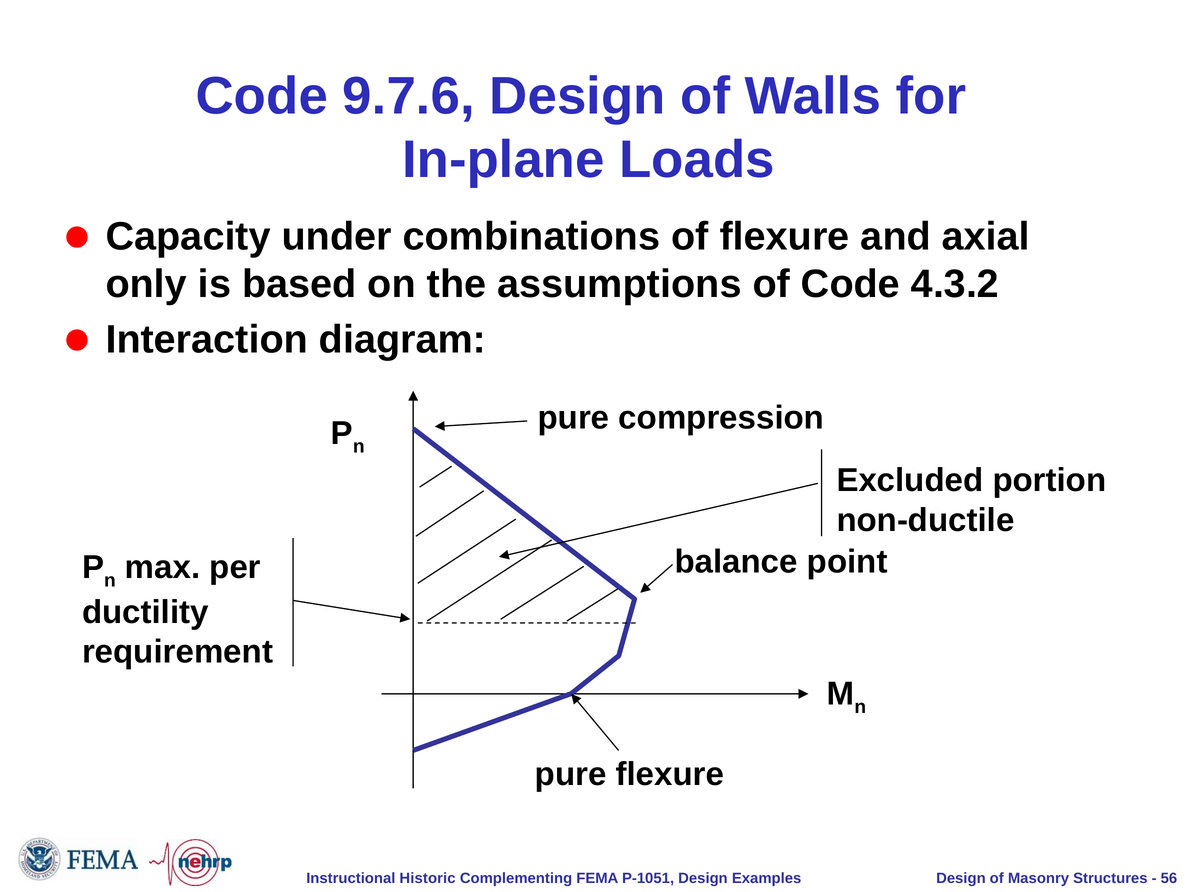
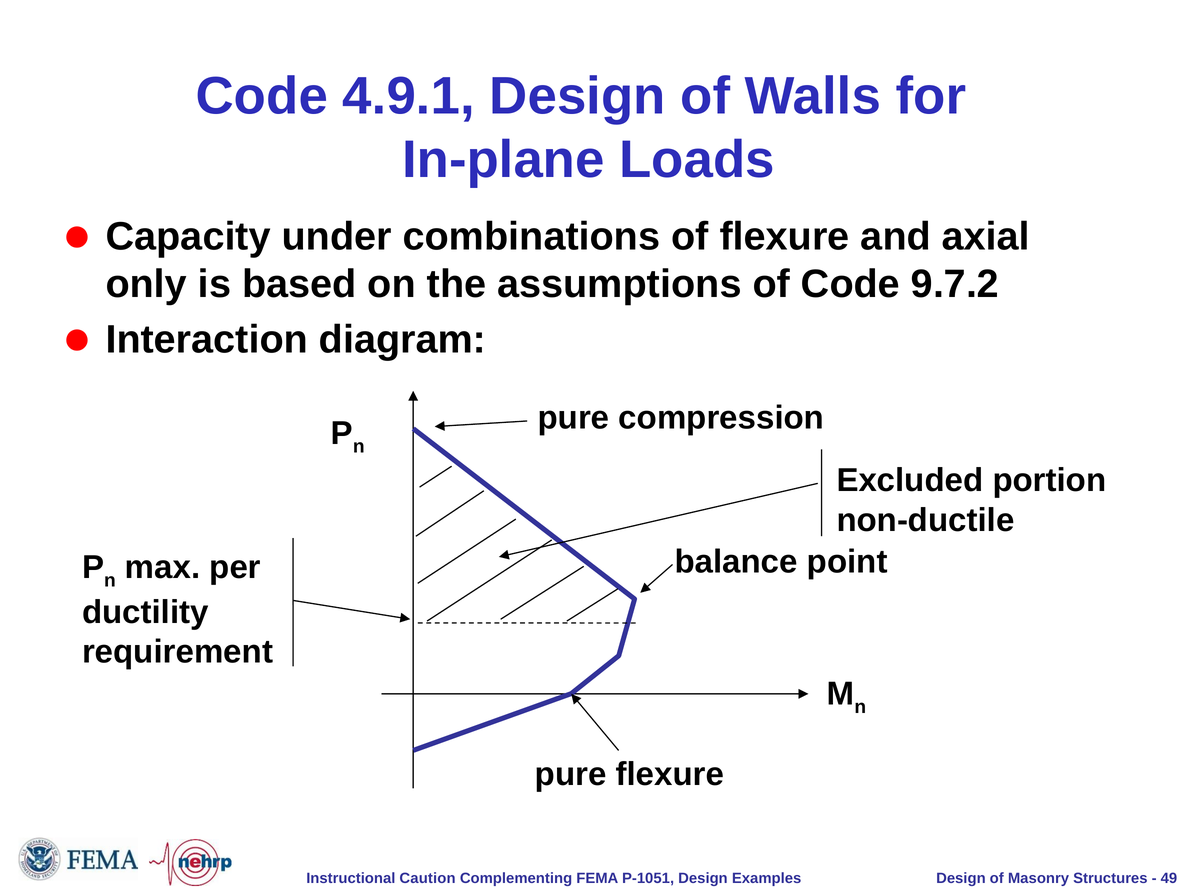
9.7.6: 9.7.6 -> 4.9.1
4.3.2: 4.3.2 -> 9.7.2
Historic: Historic -> Caution
56: 56 -> 49
